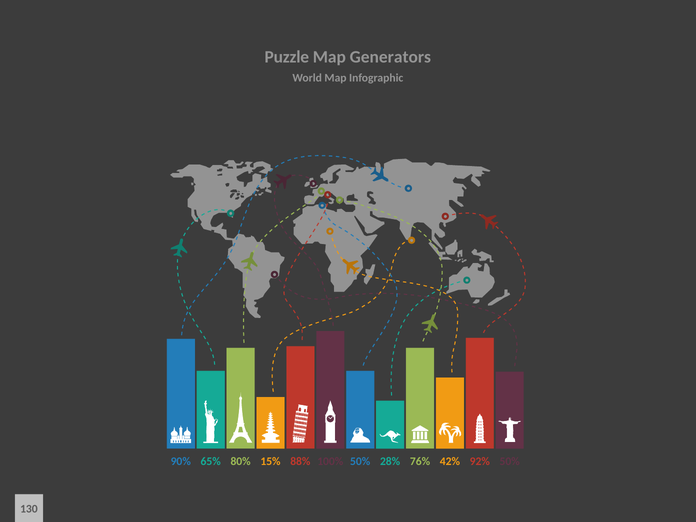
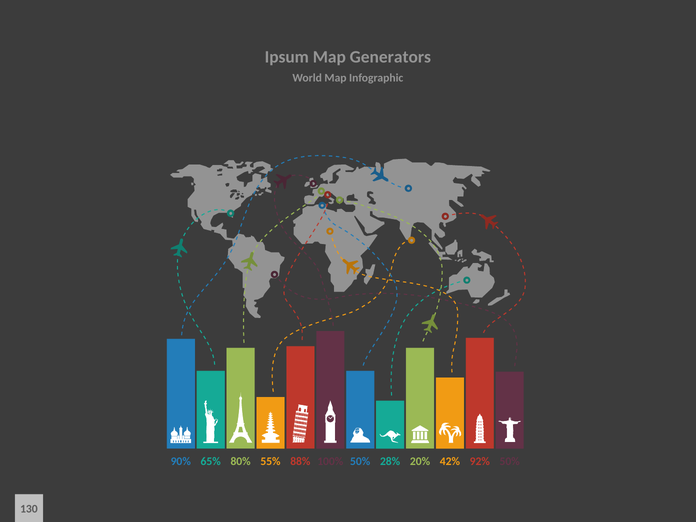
Puzzle: Puzzle -> Ipsum
15%: 15% -> 55%
76%: 76% -> 20%
